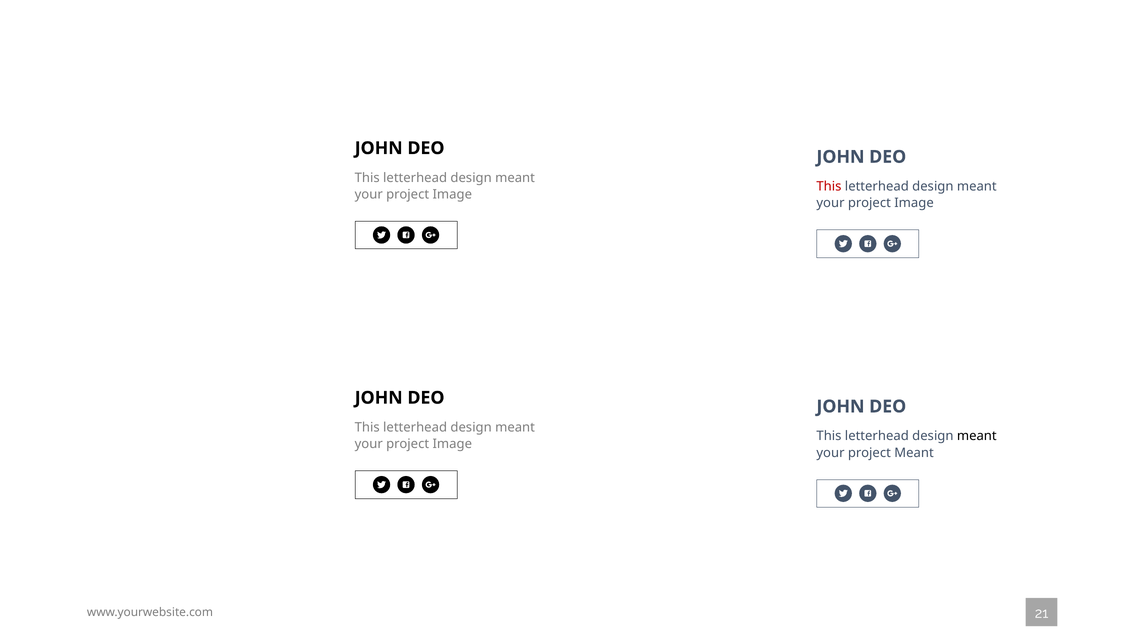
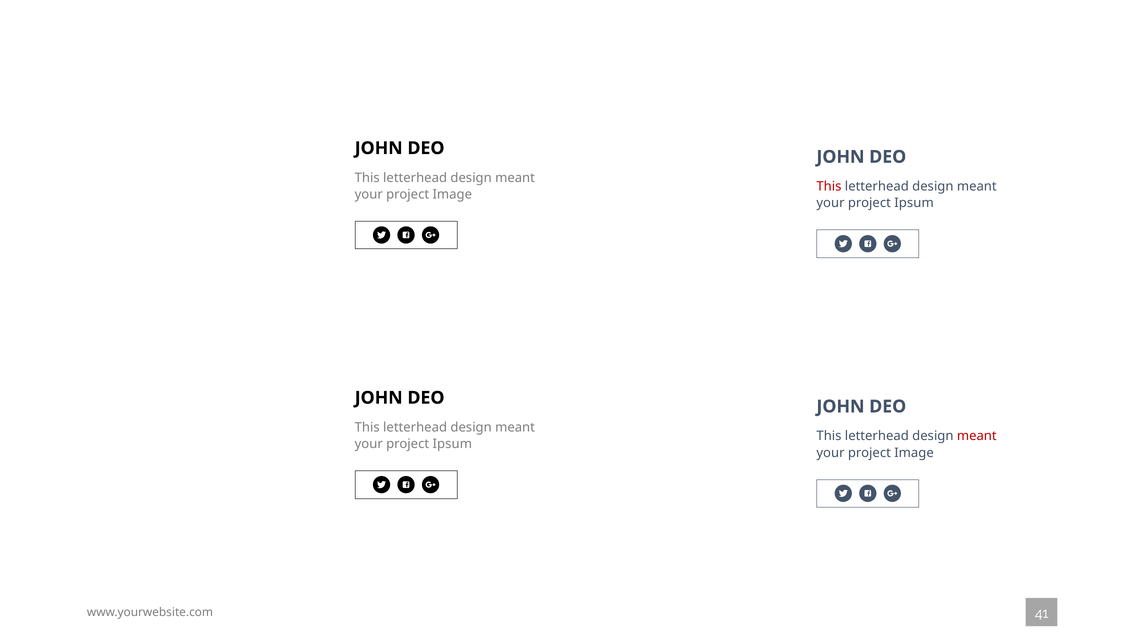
Image at (914, 203): Image -> Ipsum
meant at (977, 436) colour: black -> red
Image at (452, 444): Image -> Ipsum
Meant at (914, 453): Meant -> Image
21: 21 -> 41
